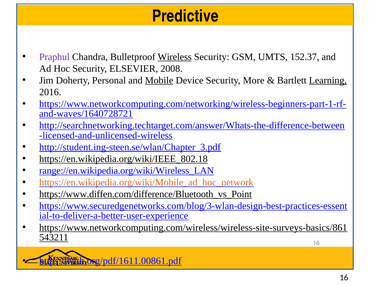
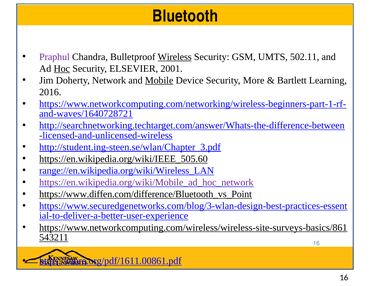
Predictive: Predictive -> Bluetooth
152.37: 152.37 -> 502.11
Hoc underline: none -> present
2008: 2008 -> 2001
Personal: Personal -> Network
Learning underline: present -> none
https://en.wikipedia.org/wiki/IEEE_802.18: https://en.wikipedia.org/wiki/IEEE_802.18 -> https://en.wikipedia.org/wiki/IEEE_505.60
https://en.wikipedia.org/wiki/Mobile_ad_hoc_network colour: orange -> purple
https://with.org/pdf/1611.00861.pdf: https://with.org/pdf/1611.00861.pdf -> https://more.org/pdf/1611.00861.pdf
